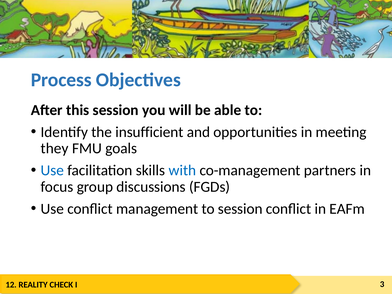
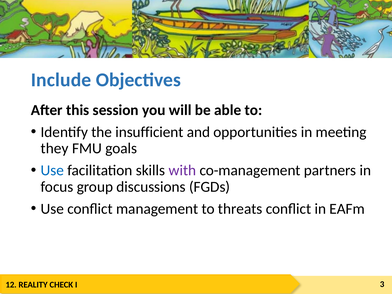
Process: Process -> Include
with colour: blue -> purple
to session: session -> threats
